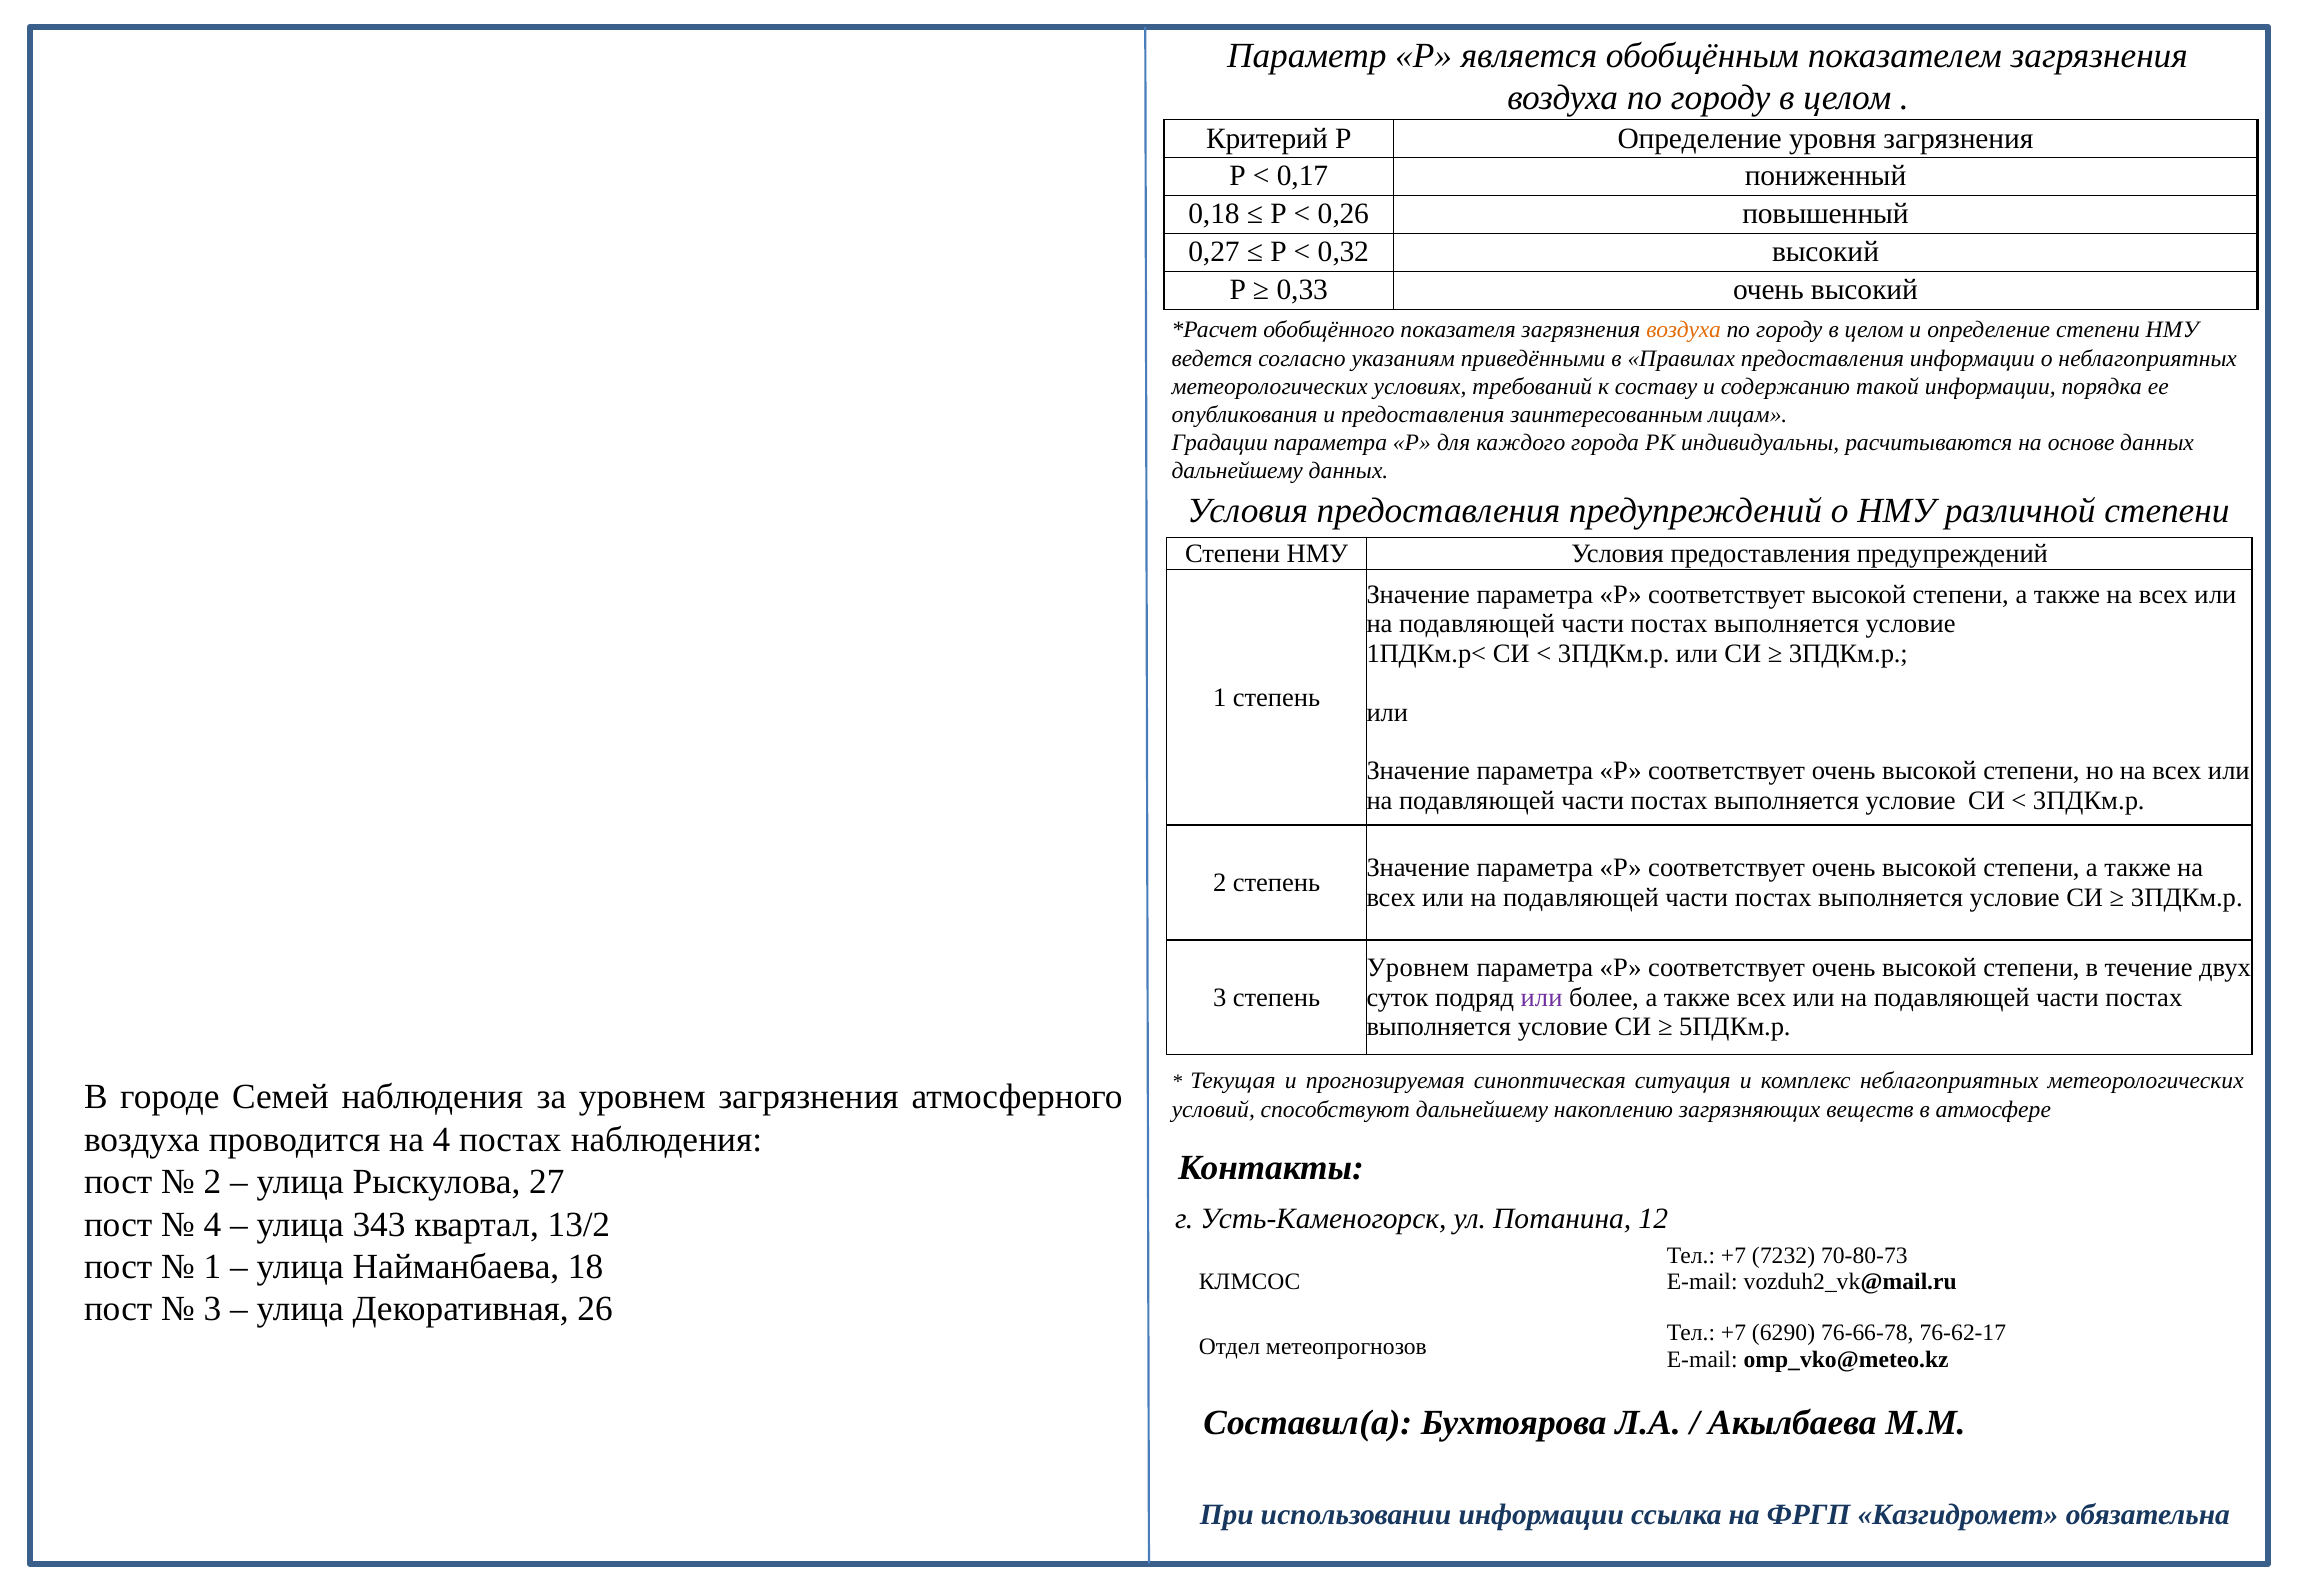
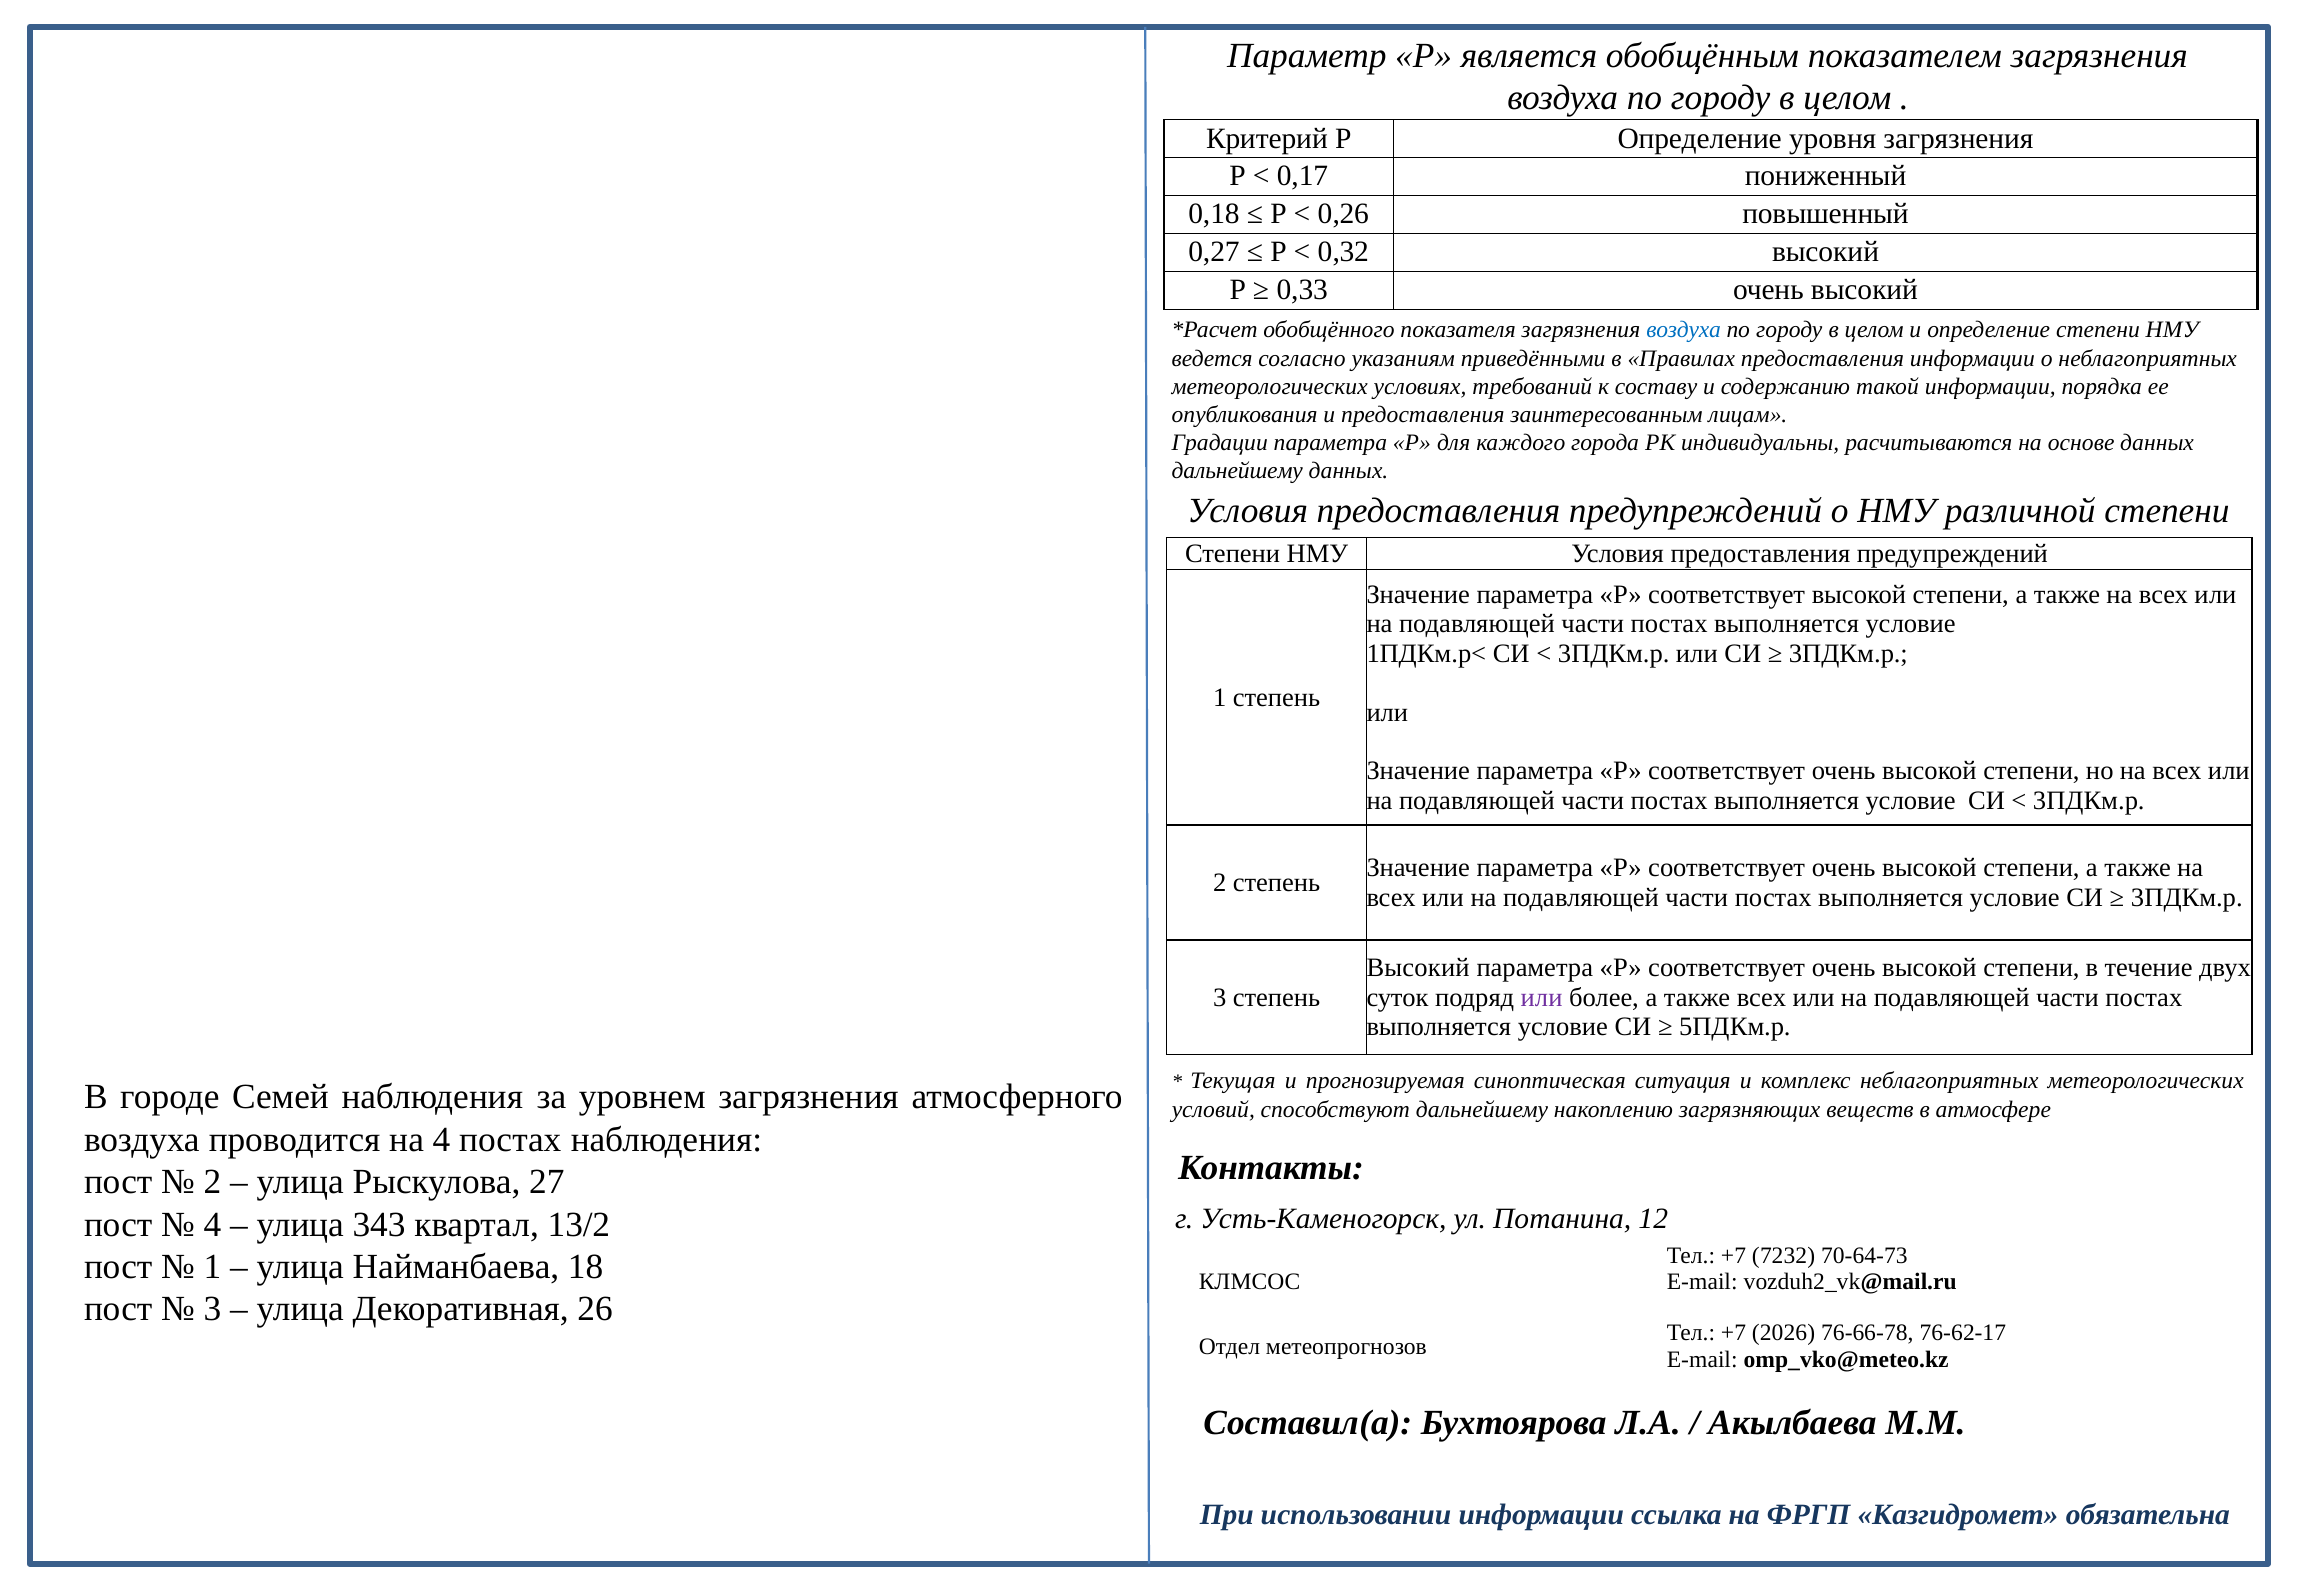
воздуха at (1684, 330) colour: orange -> blue
Уровнем at (1418, 968): Уровнем -> Высокий
70-80-73: 70-80-73 -> 70-64-73
6290: 6290 -> 2026
